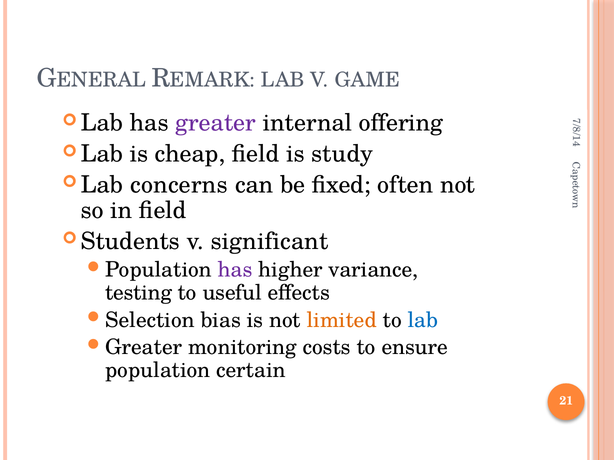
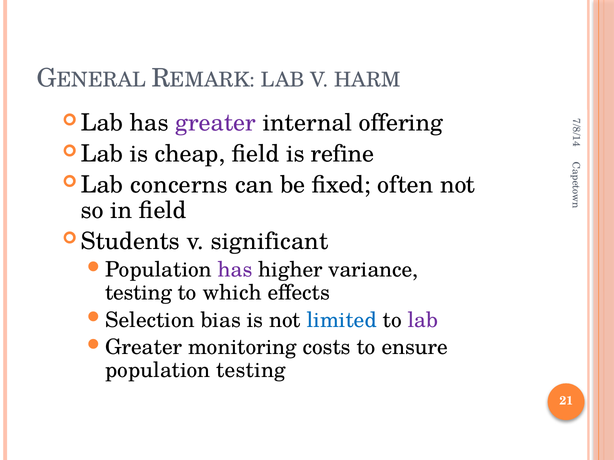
GAME: GAME -> HARM
study: study -> refine
useful: useful -> which
limited colour: orange -> blue
lab at (423, 320) colour: blue -> purple
population certain: certain -> testing
